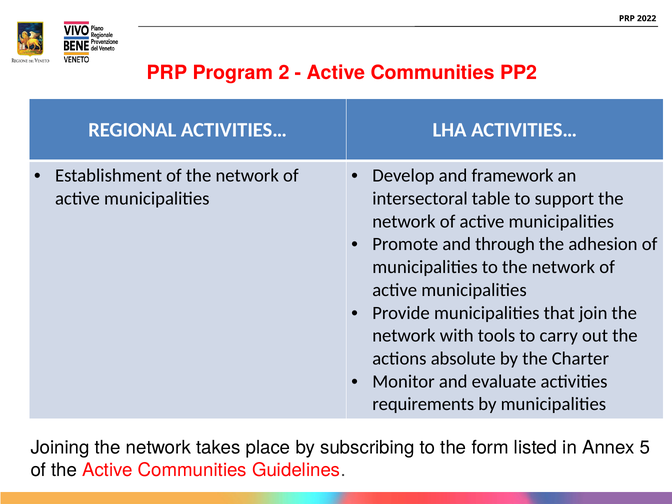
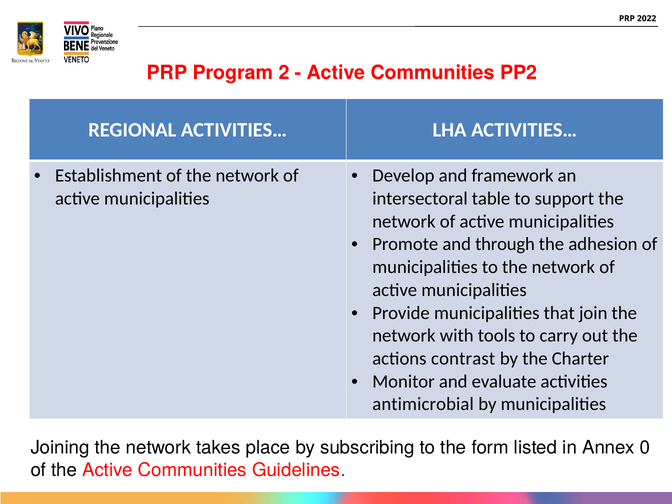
absolute: absolute -> contrast
requirements: requirements -> antimicrobial
5: 5 -> 0
